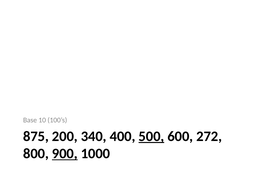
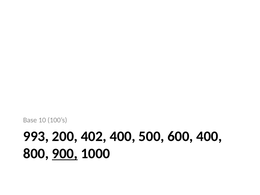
875: 875 -> 993
340: 340 -> 402
500 underline: present -> none
600 272: 272 -> 400
